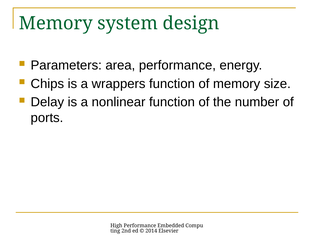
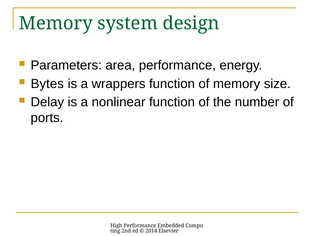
Chips: Chips -> Bytes
